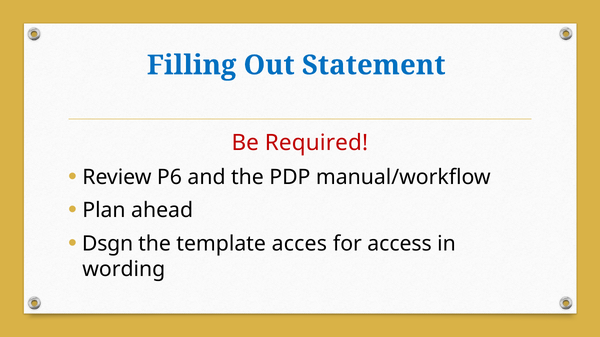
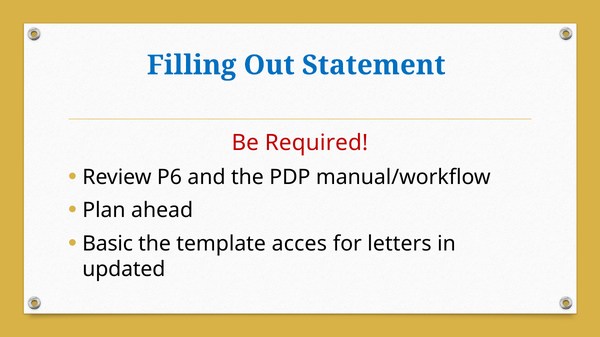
Dsgn: Dsgn -> Basic
access: access -> letters
wording: wording -> updated
